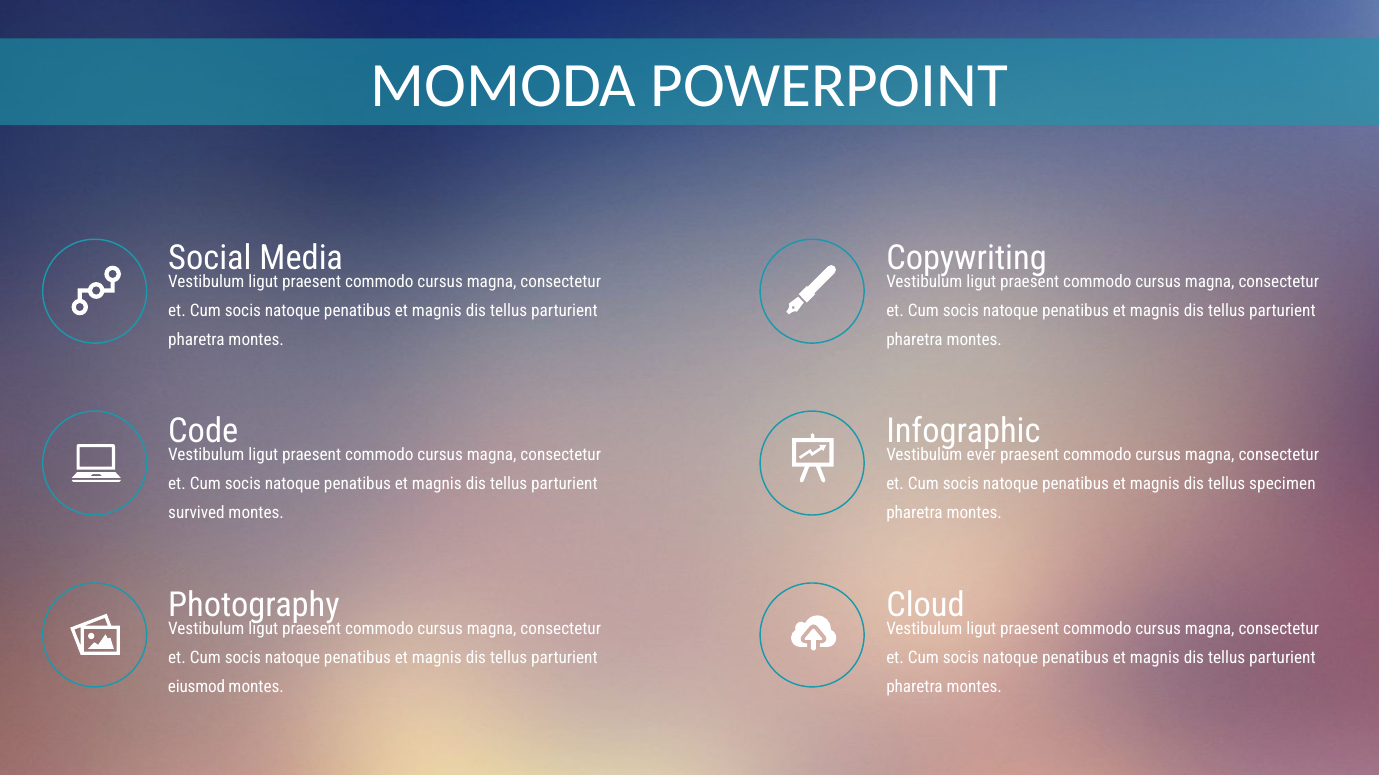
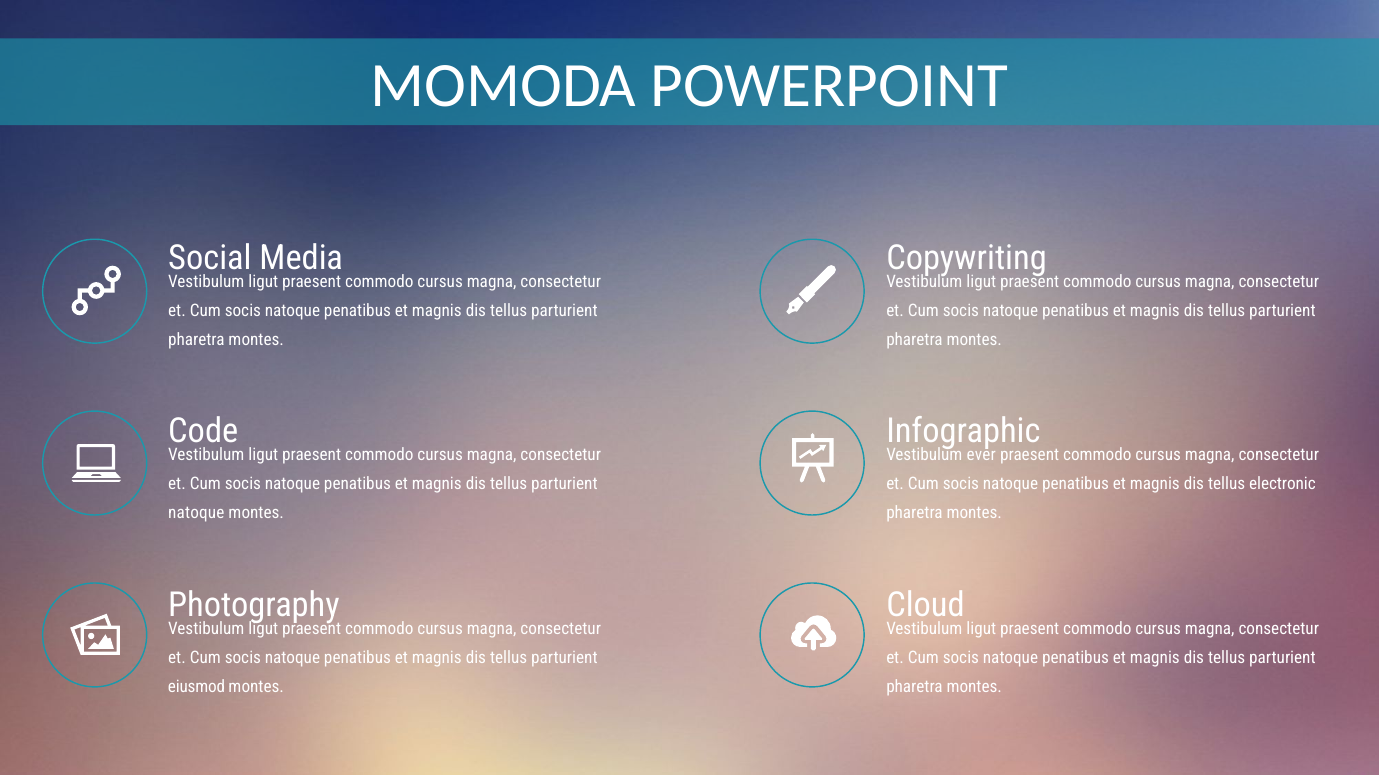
specimen: specimen -> electronic
survived at (196, 514): survived -> natoque
